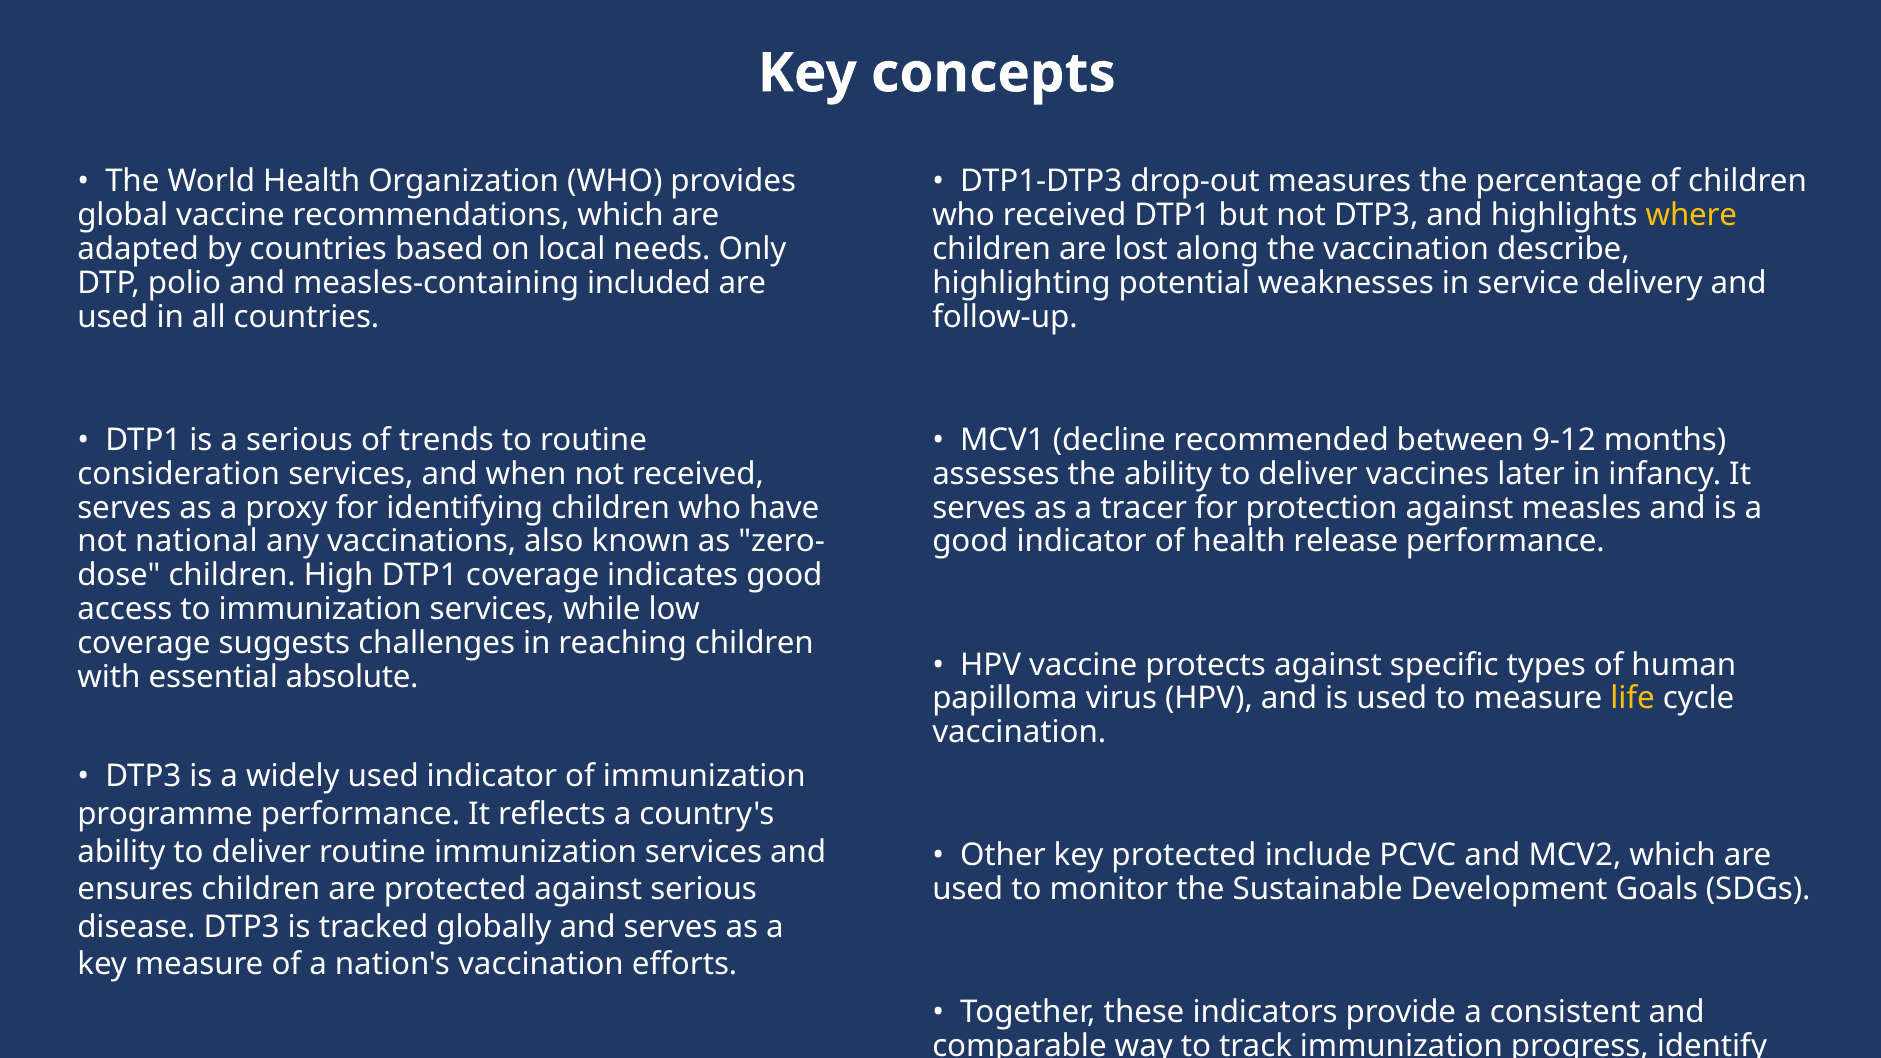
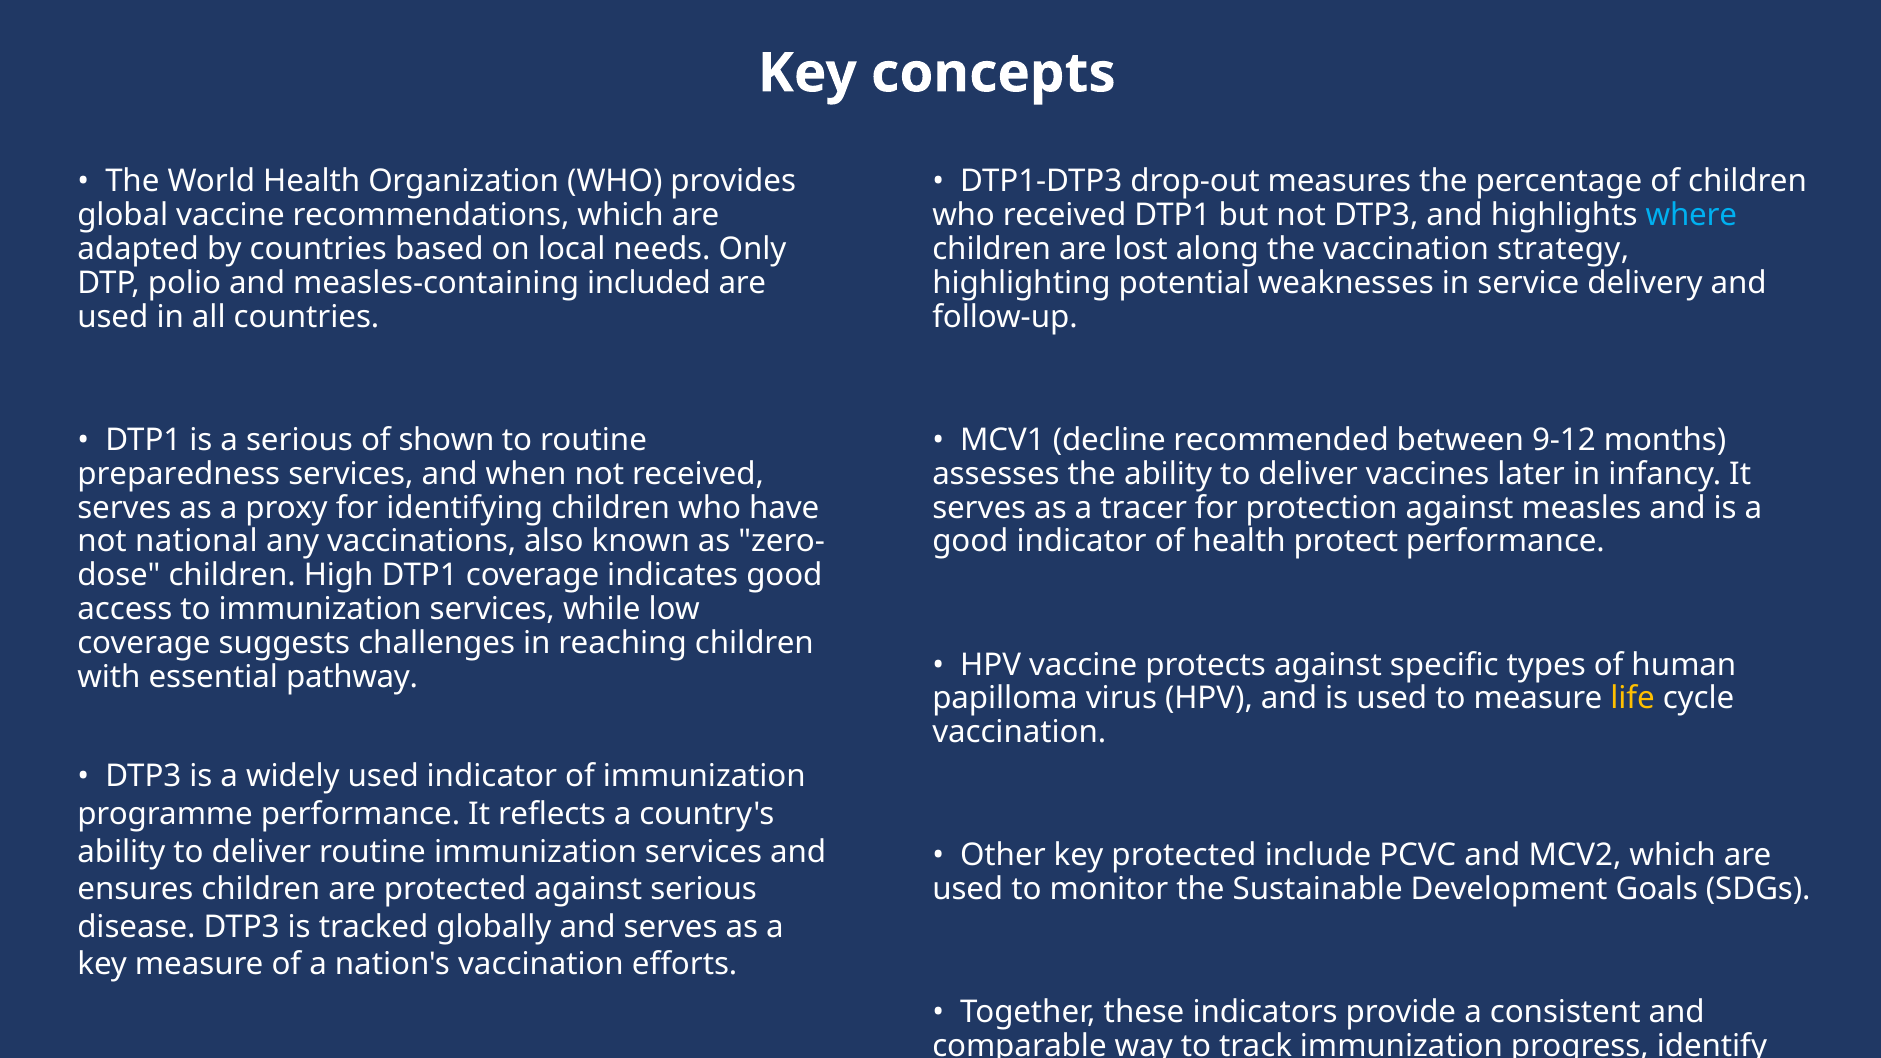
where colour: yellow -> light blue
describe: describe -> strategy
trends: trends -> shown
consideration: consideration -> preparedness
release: release -> protect
absolute: absolute -> pathway
